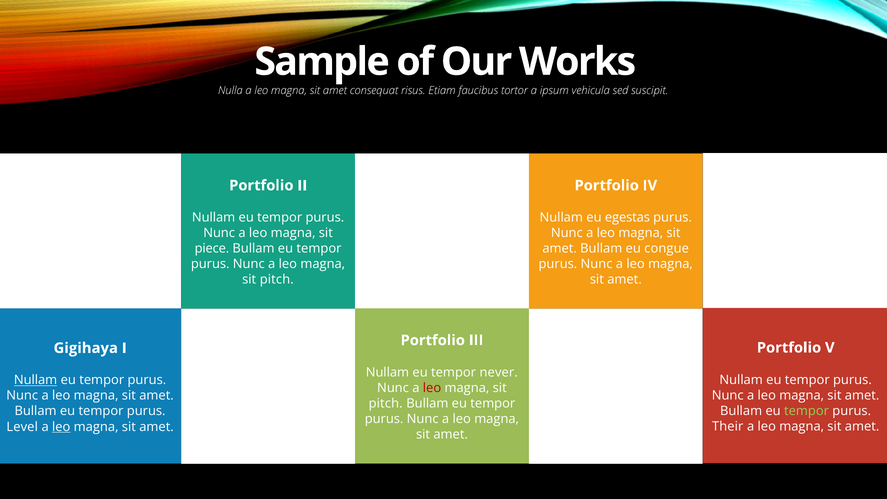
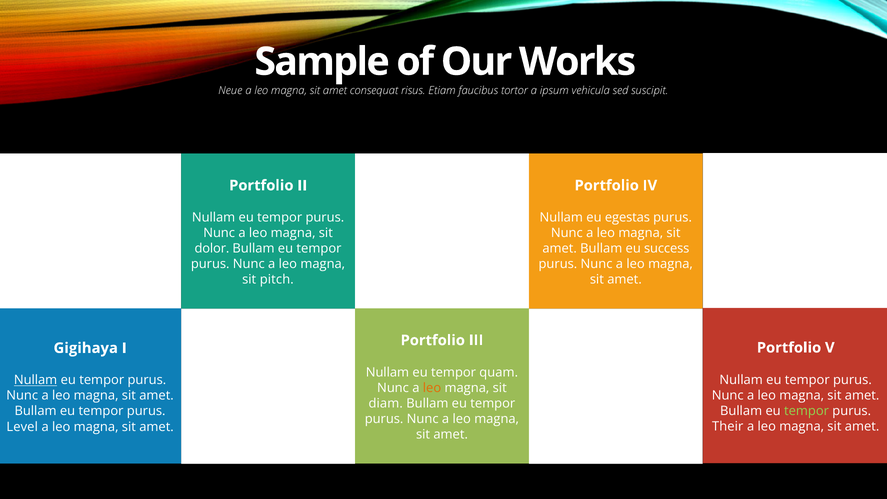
Nulla: Nulla -> Neue
piece: piece -> dolor
congue: congue -> success
never: never -> quam
leo at (432, 388) colour: red -> orange
pitch at (386, 403): pitch -> diam
leo at (61, 427) underline: present -> none
